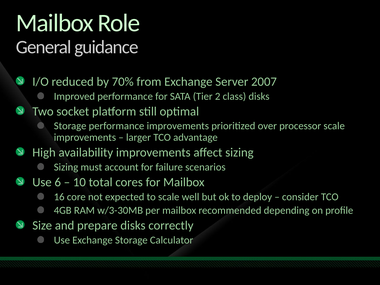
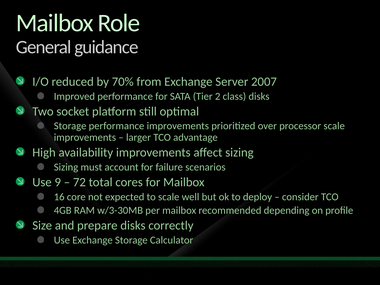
6: 6 -> 9
10: 10 -> 72
